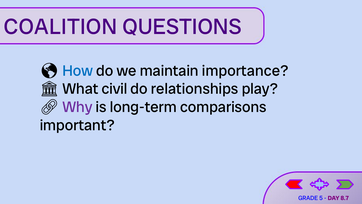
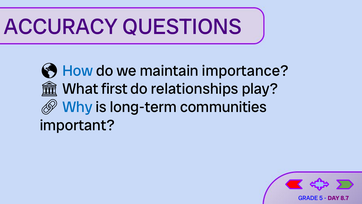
COALITION: COALITION -> ACCURACY
civil: civil -> first
Why colour: purple -> blue
comparisons: comparisons -> communities
